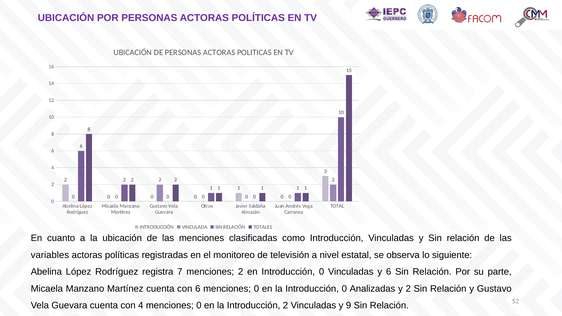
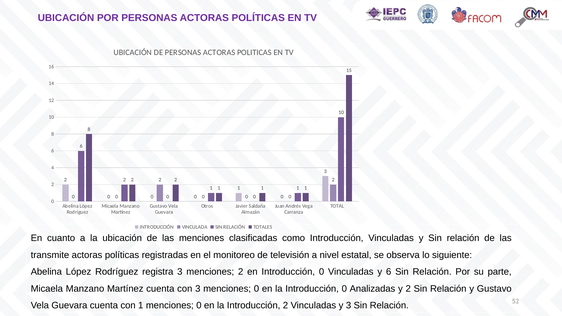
variables: variables -> transmite
registra 7: 7 -> 3
con 6: 6 -> 3
con 4: 4 -> 1
y 9: 9 -> 3
